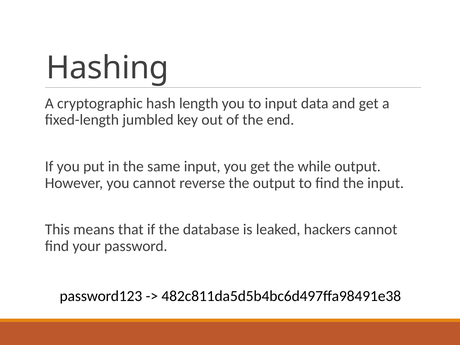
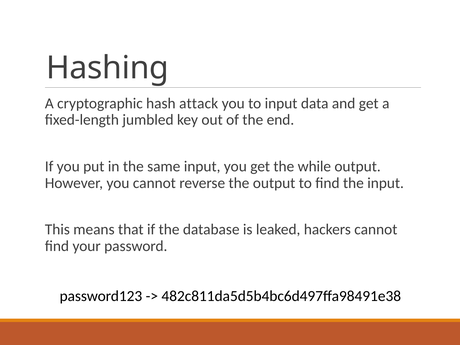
length: length -> attack
